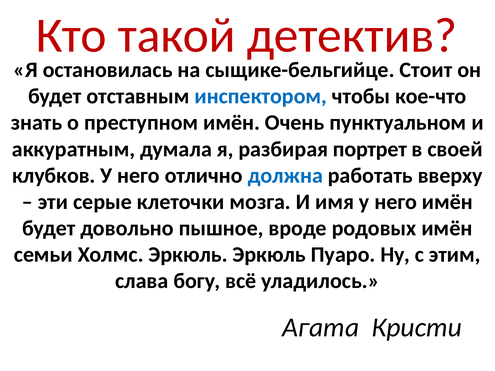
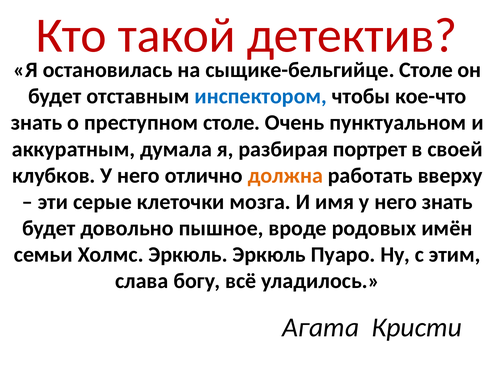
сыщике-бельгийце Стоит: Стоит -> Столе
преступном имён: имён -> столе
должна colour: blue -> orange
него имён: имён -> знать
